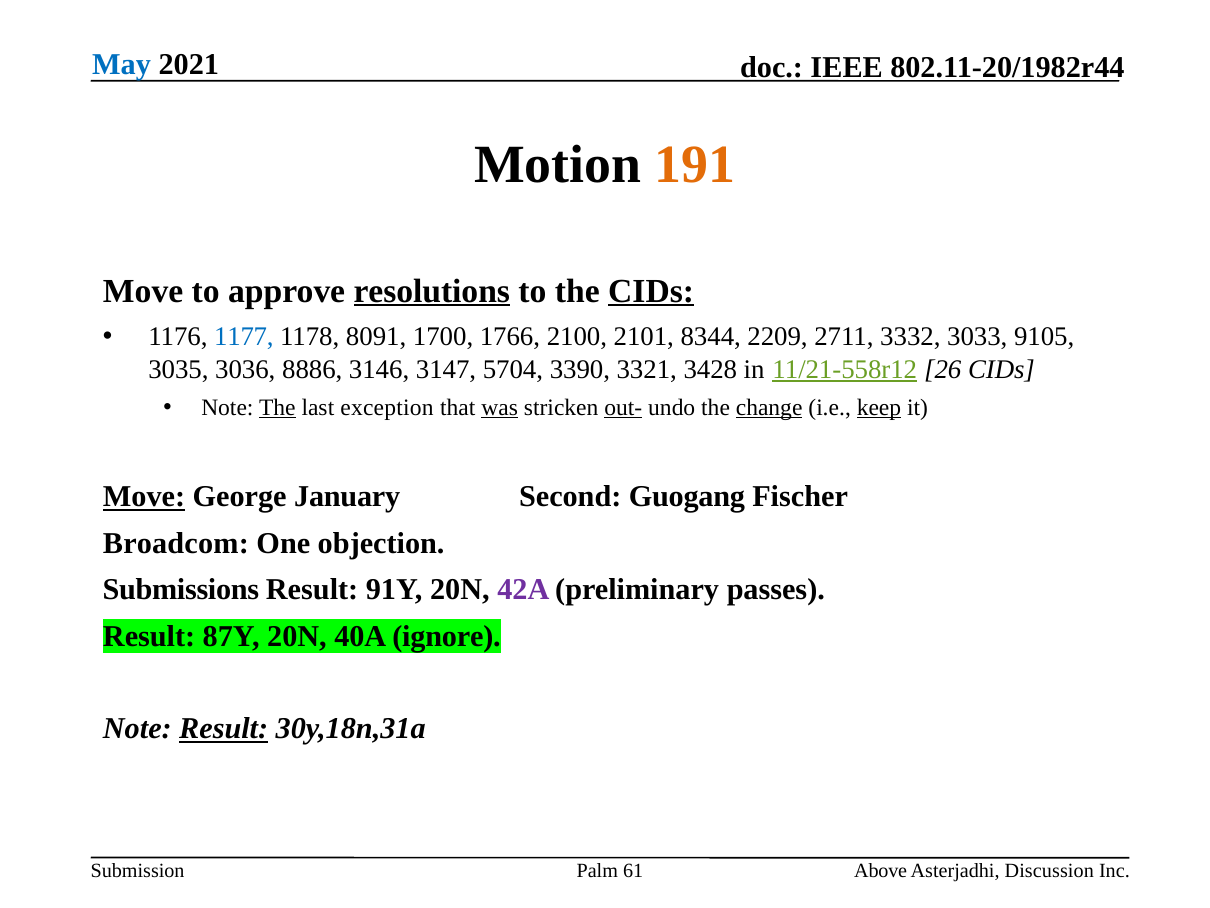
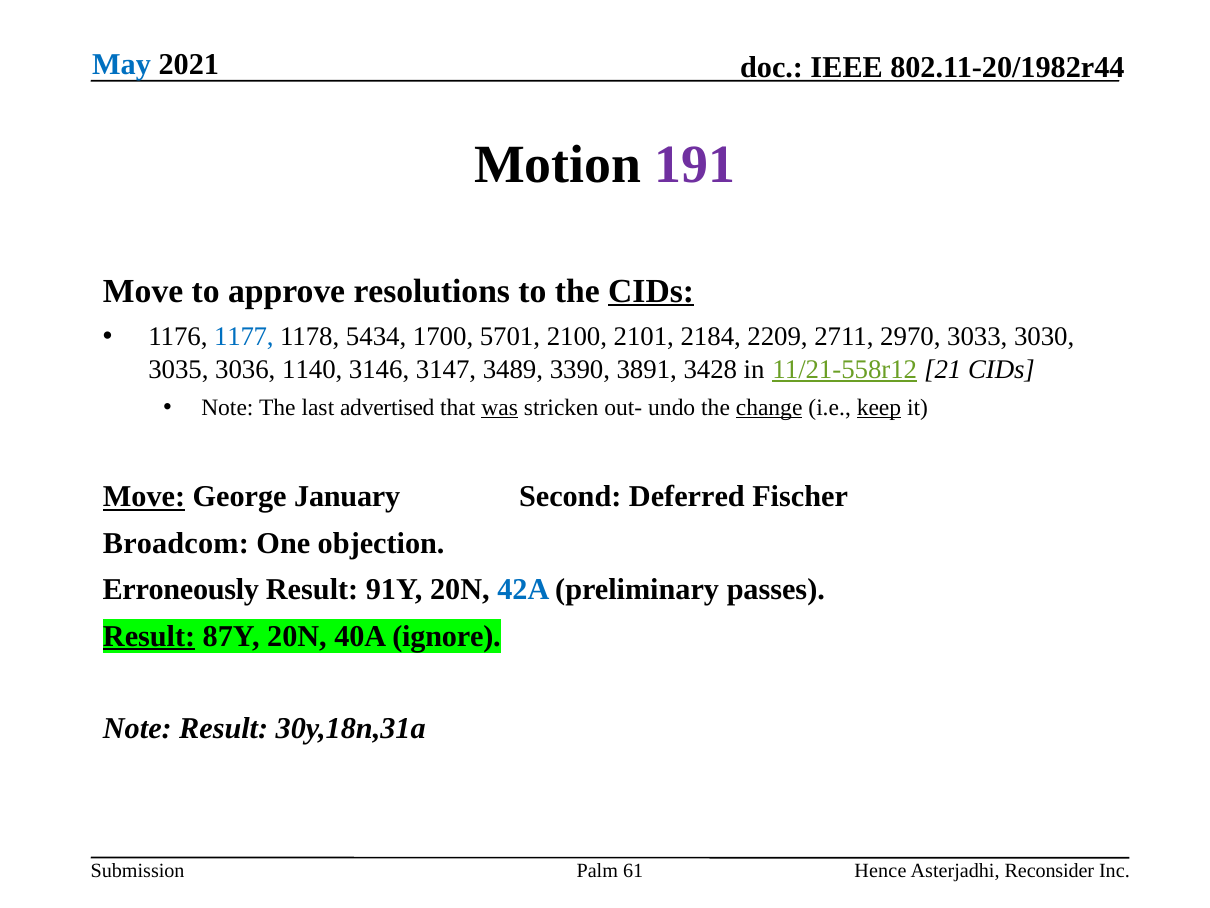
191 colour: orange -> purple
resolutions underline: present -> none
8091: 8091 -> 5434
1766: 1766 -> 5701
8344: 8344 -> 2184
3332: 3332 -> 2970
9105: 9105 -> 3030
8886: 8886 -> 1140
5704: 5704 -> 3489
3321: 3321 -> 3891
26: 26 -> 21
The at (277, 407) underline: present -> none
exception: exception -> advertised
out- underline: present -> none
Guogang: Guogang -> Deferred
Submissions: Submissions -> Erroneously
42A colour: purple -> blue
Result at (149, 636) underline: none -> present
Result at (224, 729) underline: present -> none
Above: Above -> Hence
Discussion: Discussion -> Reconsider
